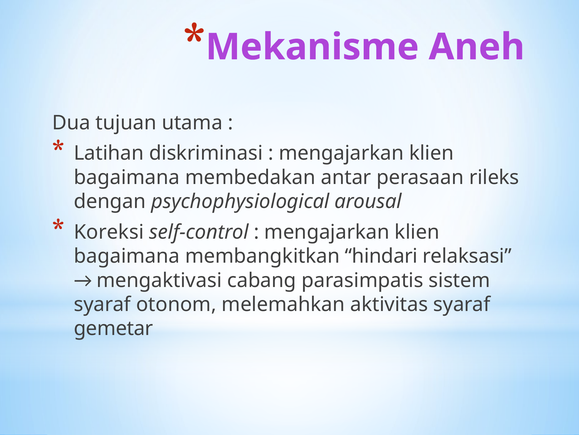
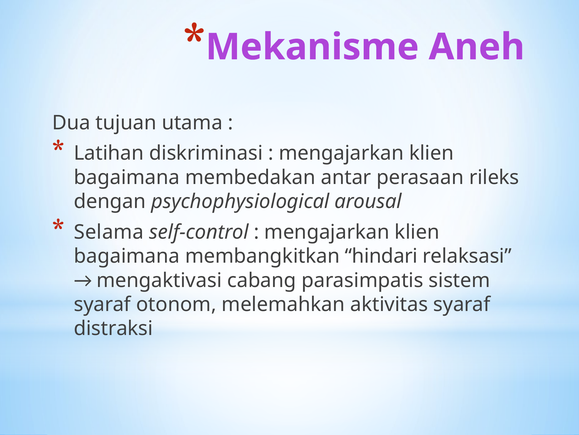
Koreksi: Koreksi -> Selama
gemetar: gemetar -> distraksi
